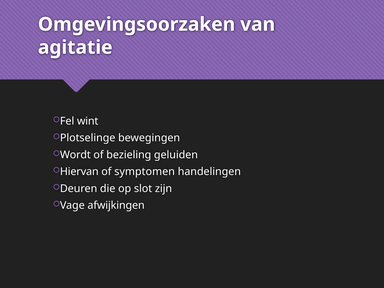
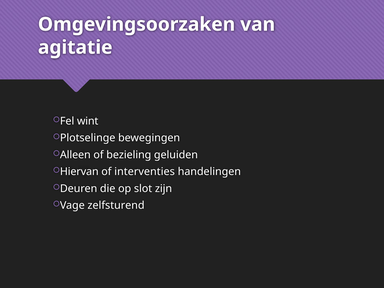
Wordt: Wordt -> Alleen
symptomen: symptomen -> interventies
afwijkingen: afwijkingen -> zelfsturend
